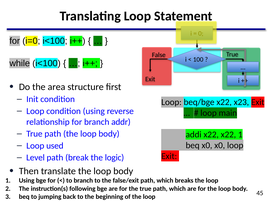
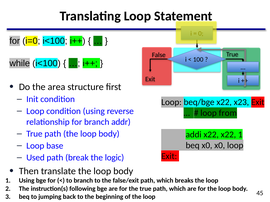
main: main -> from
used: used -> base
Level: Level -> Used
